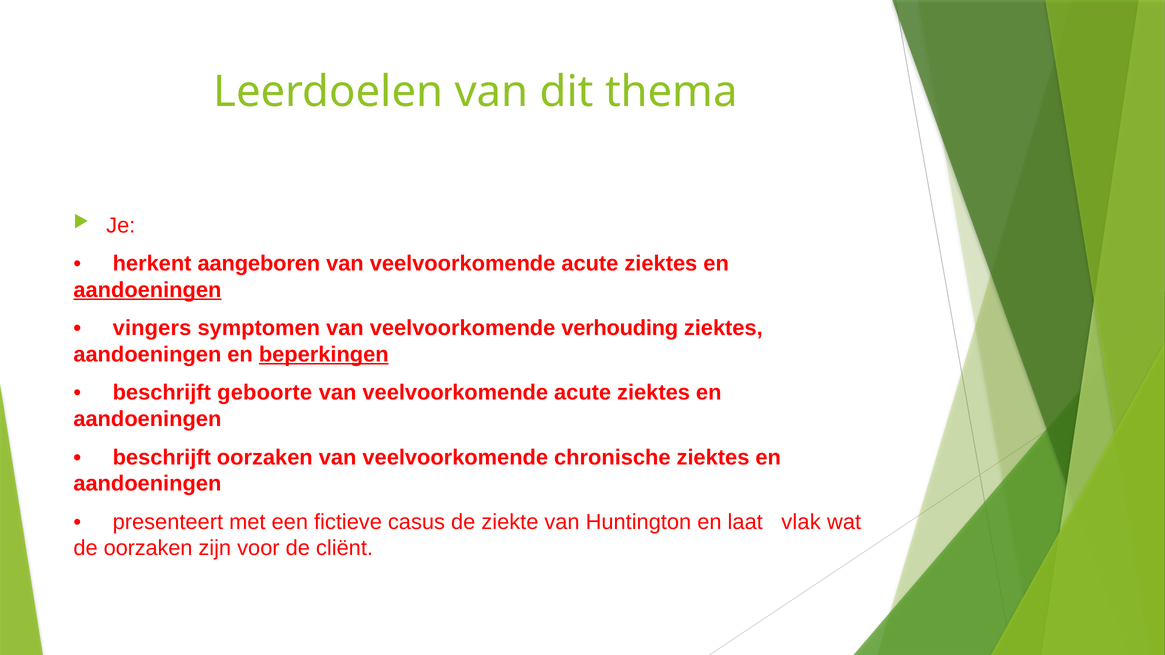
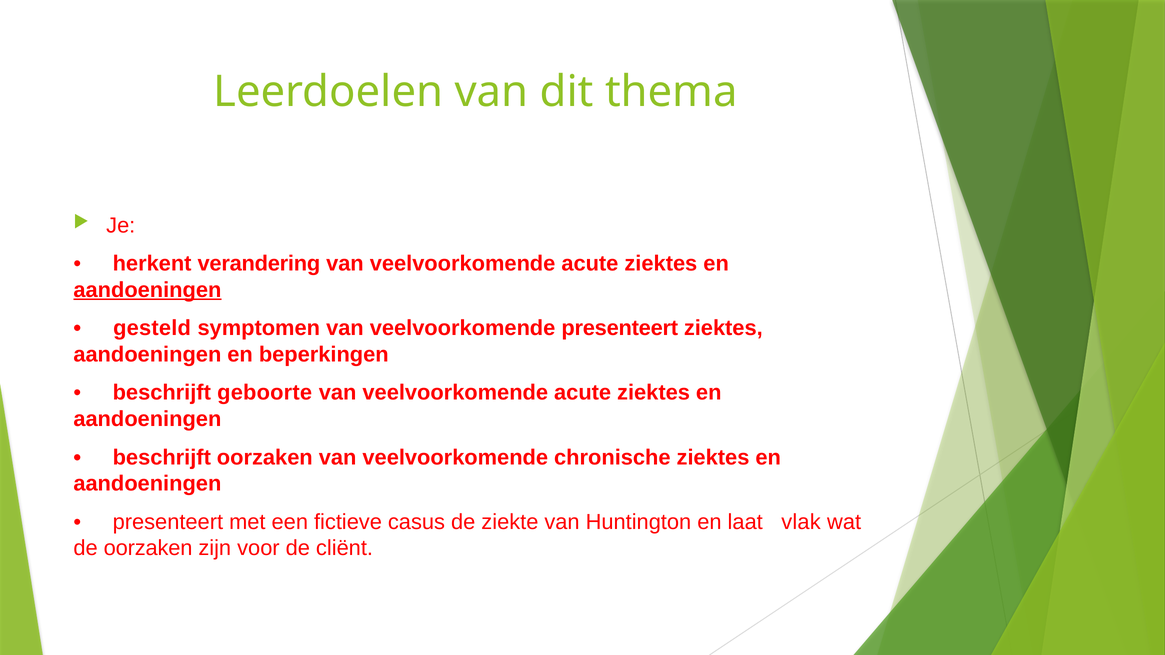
aangeboren: aangeboren -> verandering
vingers: vingers -> gesteld
veelvoorkomende verhouding: verhouding -> presenteert
beperkingen underline: present -> none
